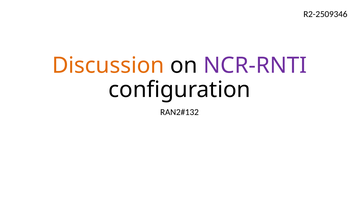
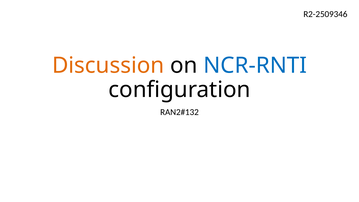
NCR-RNTI colour: purple -> blue
